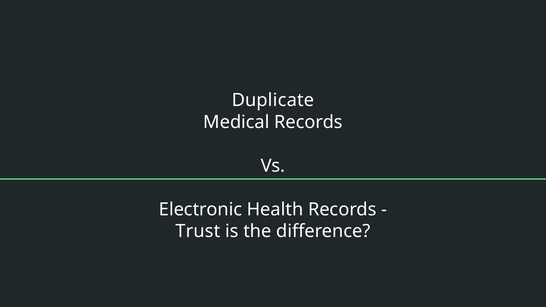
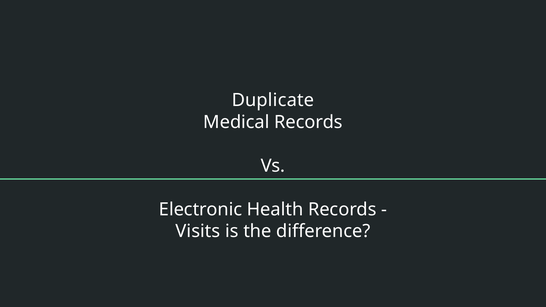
Trust: Trust -> Visits
